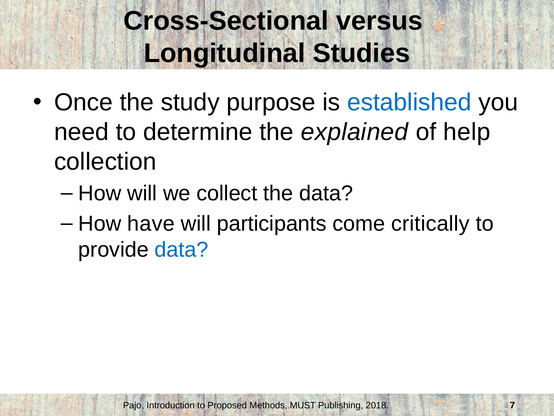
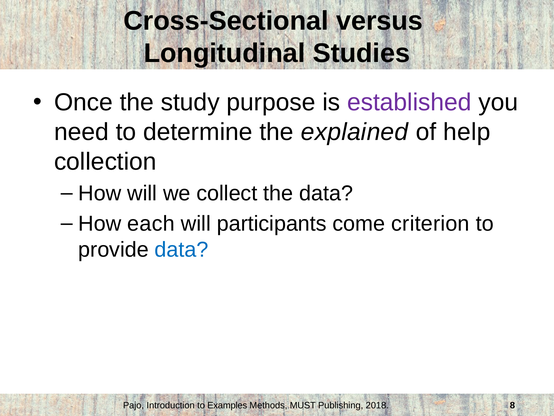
established colour: blue -> purple
have: have -> each
critically: critically -> criterion
Proposed: Proposed -> Examples
7: 7 -> 8
